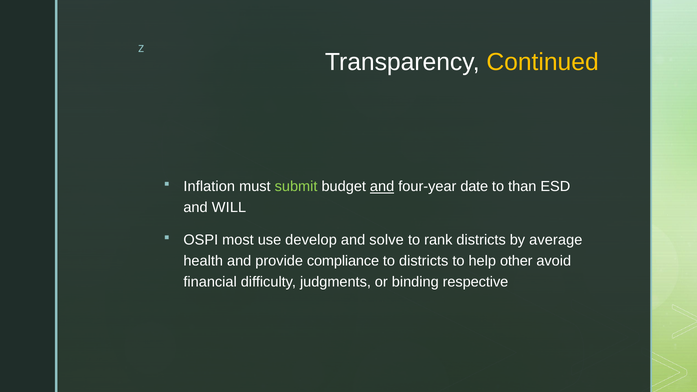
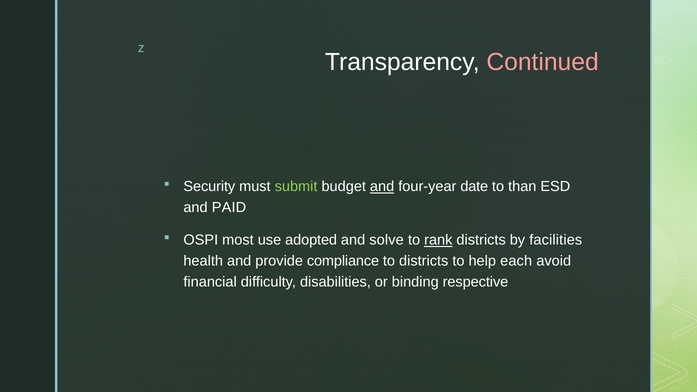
Continued colour: yellow -> pink
Inflation: Inflation -> Security
WILL: WILL -> PAID
develop: develop -> adopted
rank underline: none -> present
average: average -> facilities
other: other -> each
judgments: judgments -> disabilities
